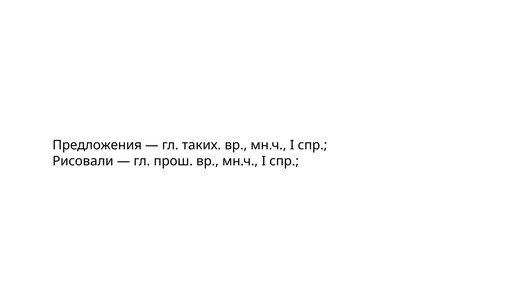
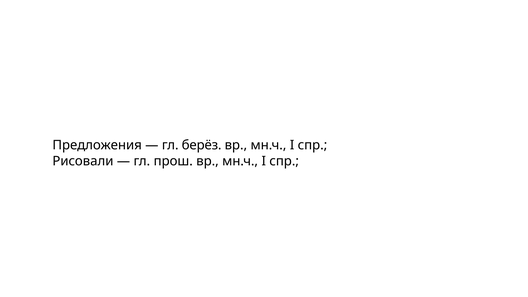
таких: таких -> берёз
